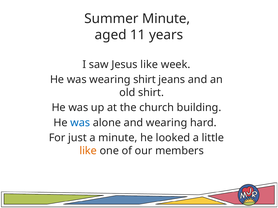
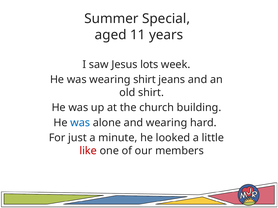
Summer Minute: Minute -> Special
Jesus like: like -> lots
like at (88, 151) colour: orange -> red
